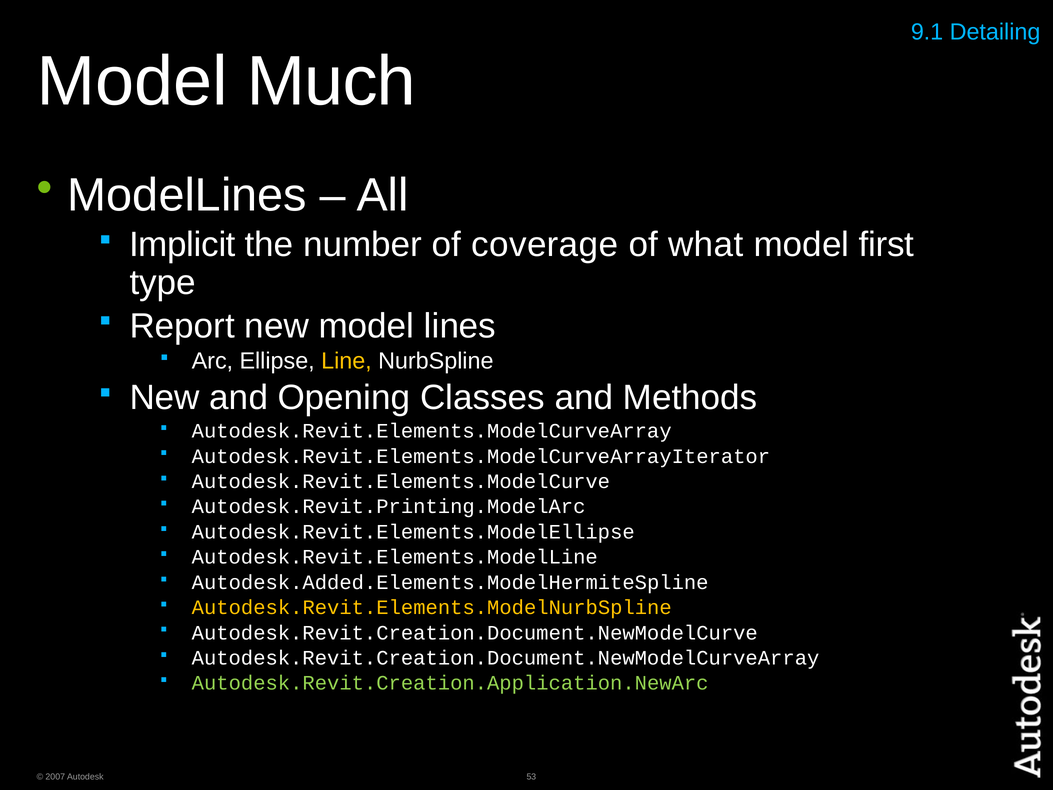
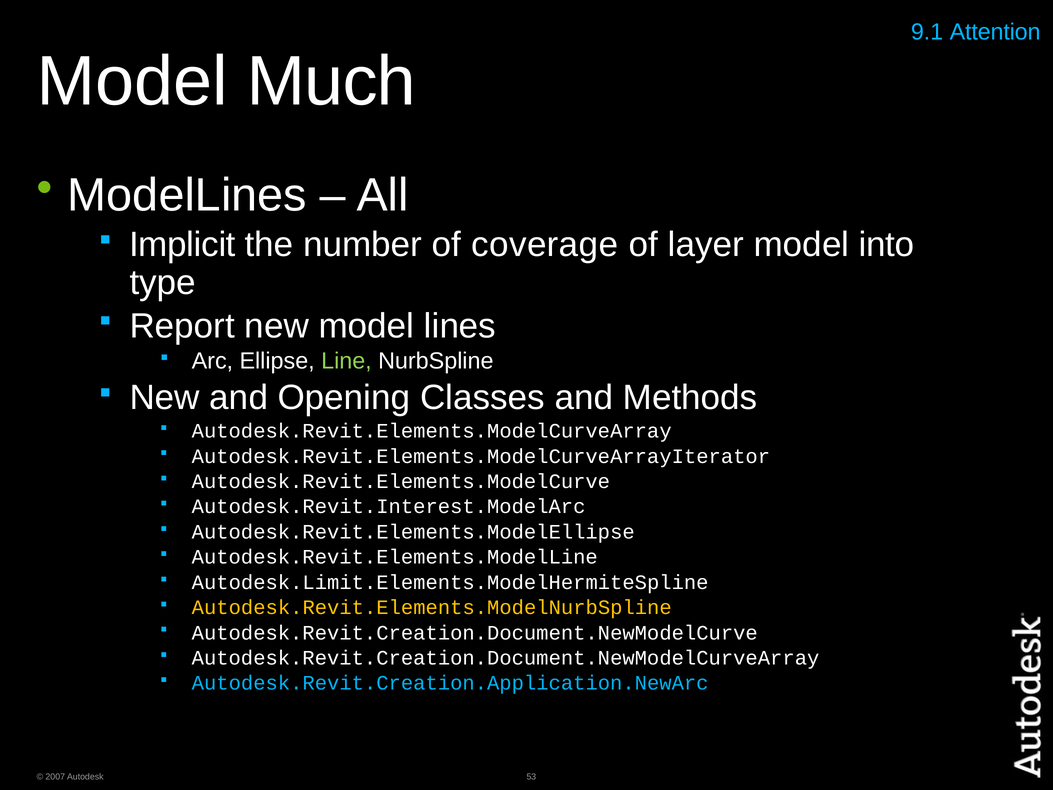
Detailing: Detailing -> Attention
what: what -> layer
first: first -> into
Line colour: yellow -> light green
Autodesk.Revit.Printing.ModelArc: Autodesk.Revit.Printing.ModelArc -> Autodesk.Revit.Interest.ModelArc
Autodesk.Added.Elements.ModelHermiteSpline: Autodesk.Added.Elements.ModelHermiteSpline -> Autodesk.Limit.Elements.ModelHermiteSpline
Autodesk.Revit.Creation.Application.NewArc colour: light green -> light blue
